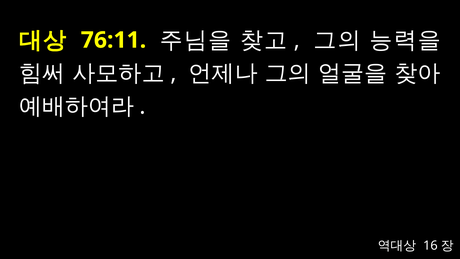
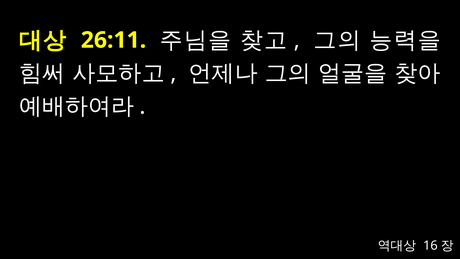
76:11: 76:11 -> 26:11
